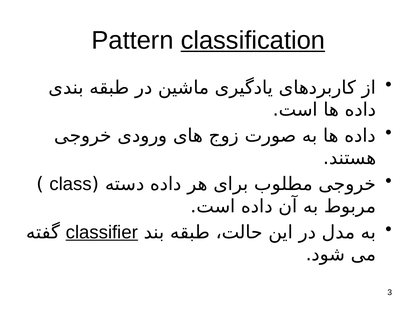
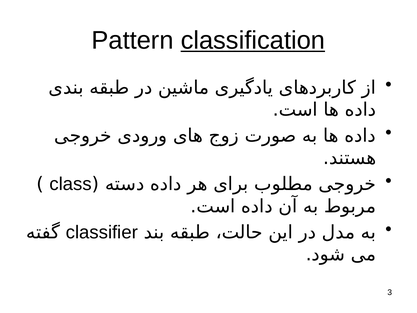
classifier underline: present -> none
